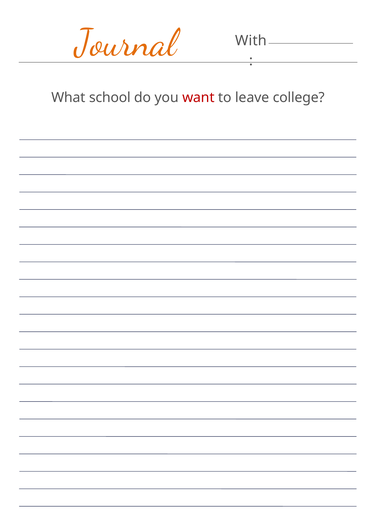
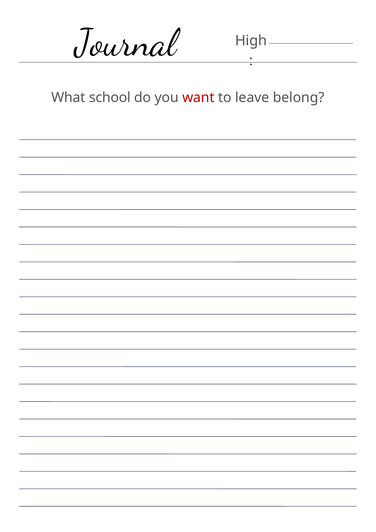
Journal colour: orange -> black
With: With -> High
college: college -> belong
